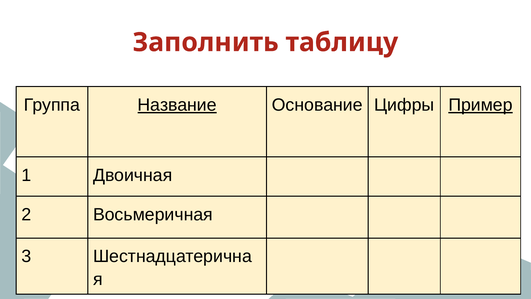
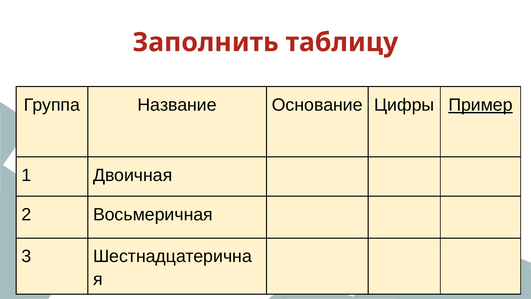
Название underline: present -> none
